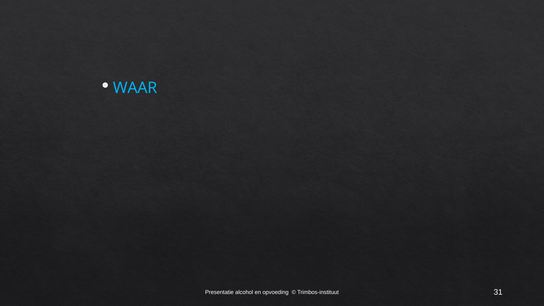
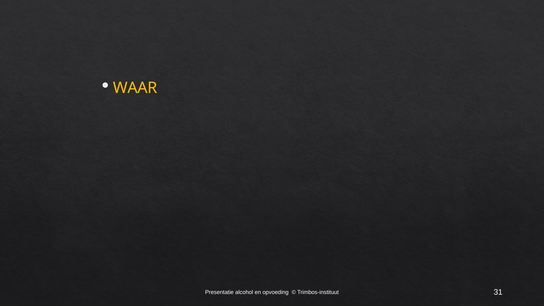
WAAR colour: light blue -> yellow
